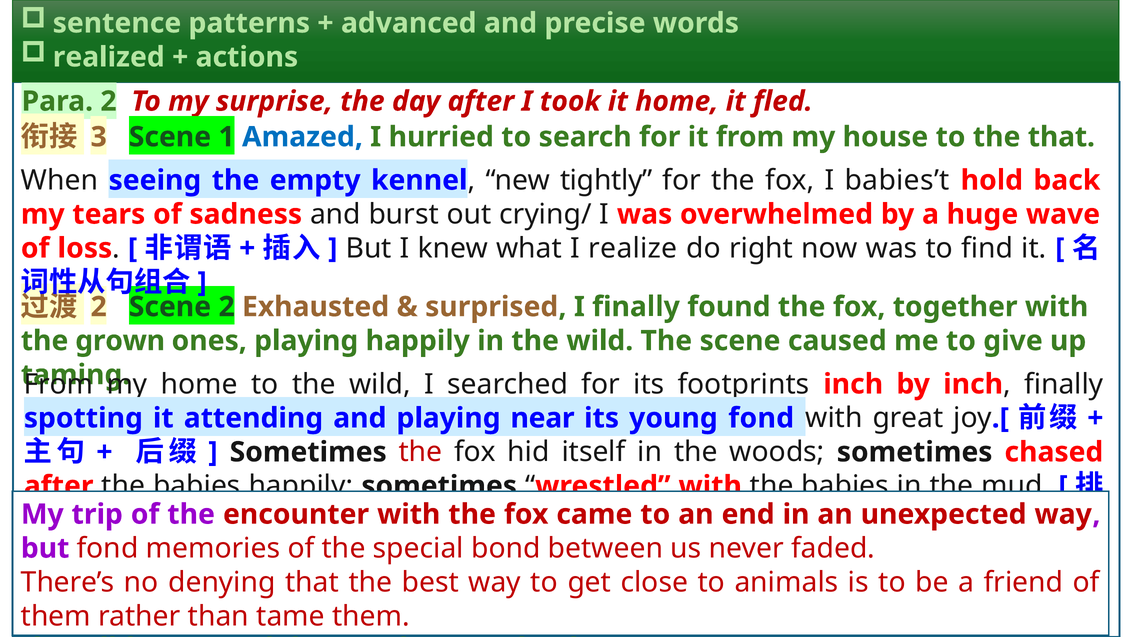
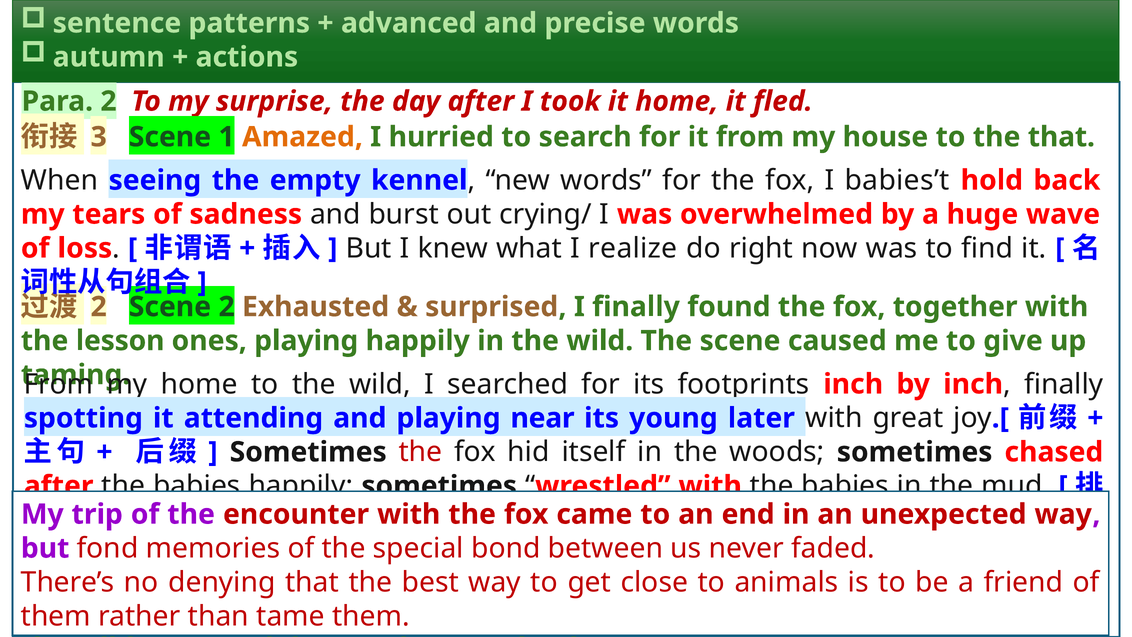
realized at (109, 57): realized -> autumn
Amazed colour: blue -> orange
new tightly: tightly -> words
grown: grown -> lesson
young fond: fond -> later
